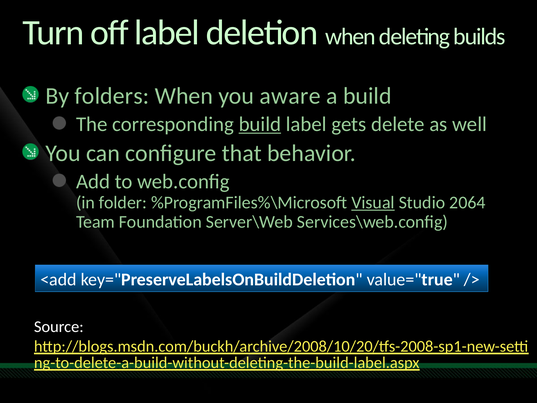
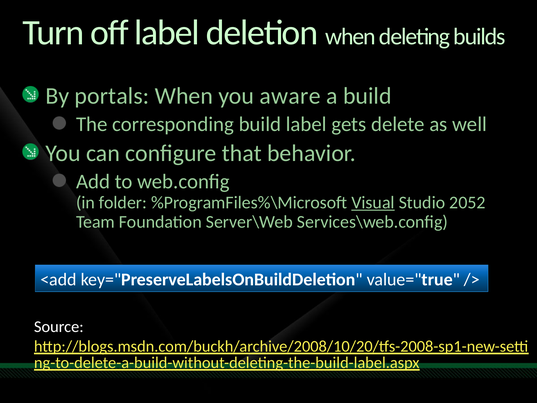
folders: folders -> portals
build at (260, 124) underline: present -> none
2064: 2064 -> 2052
